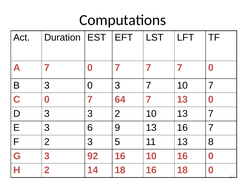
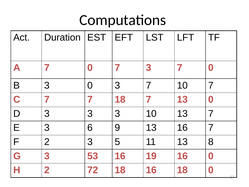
0 7 7: 7 -> 3
C 0: 0 -> 7
7 64: 64 -> 18
3 3 2: 2 -> 3
92: 92 -> 53
16 10: 10 -> 19
14: 14 -> 72
